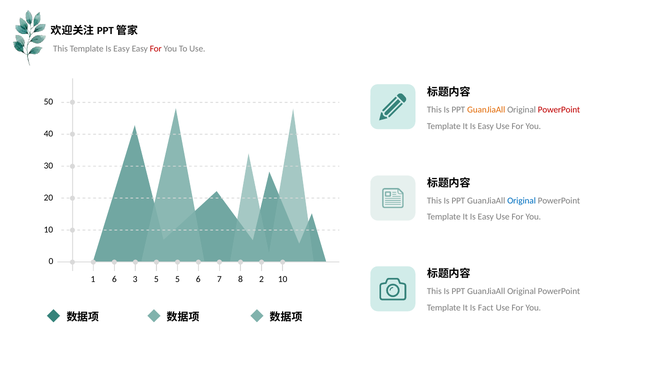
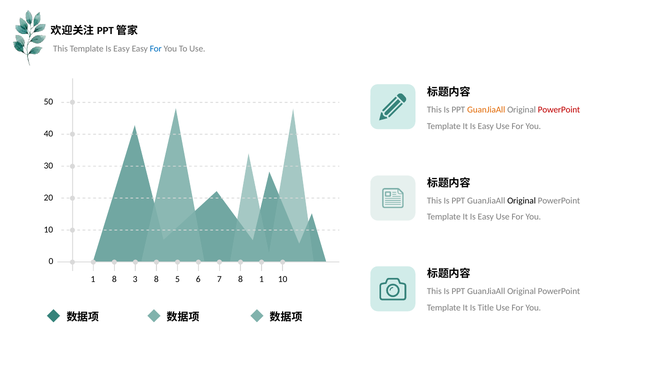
For at (156, 49) colour: red -> blue
Original at (522, 201) colour: blue -> black
1 6: 6 -> 8
3 5: 5 -> 8
8 2: 2 -> 1
Fact: Fact -> Title
